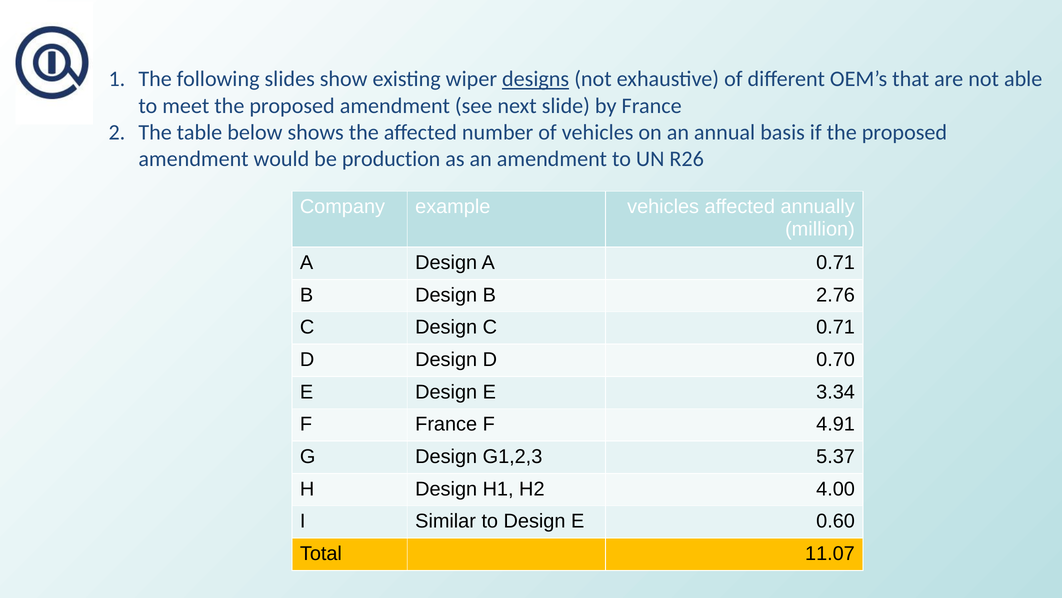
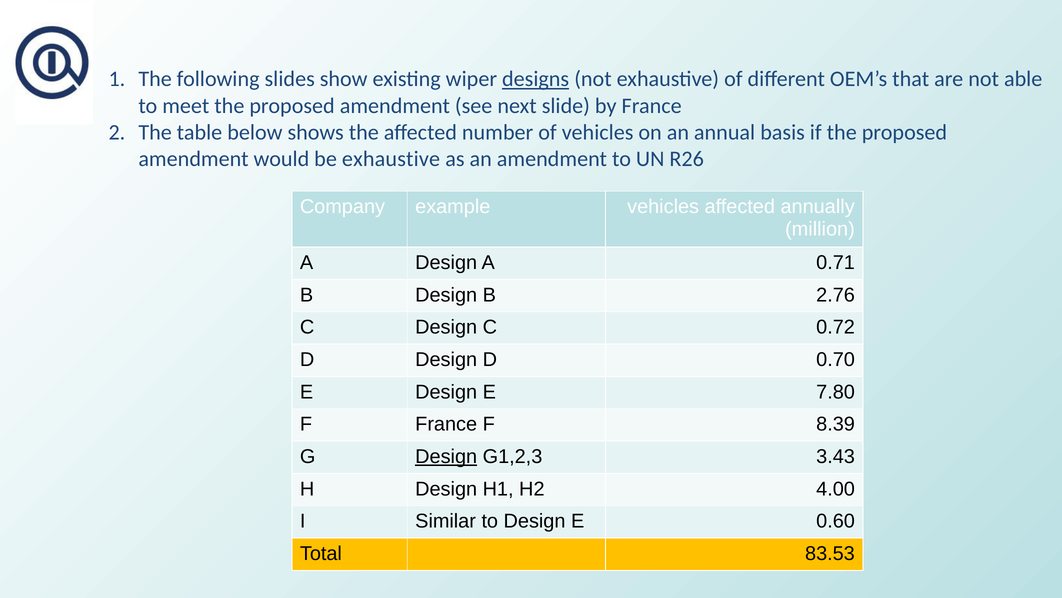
be production: production -> exhaustive
C 0.71: 0.71 -> 0.72
3.34: 3.34 -> 7.80
4.91: 4.91 -> 8.39
Design at (446, 456) underline: none -> present
5.37: 5.37 -> 3.43
11.07: 11.07 -> 83.53
